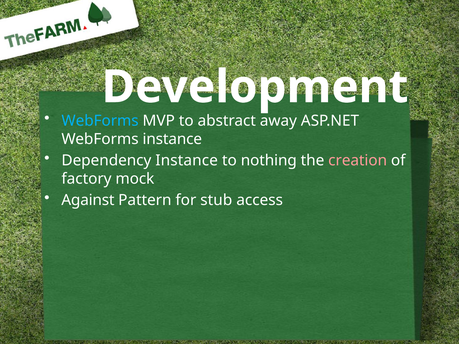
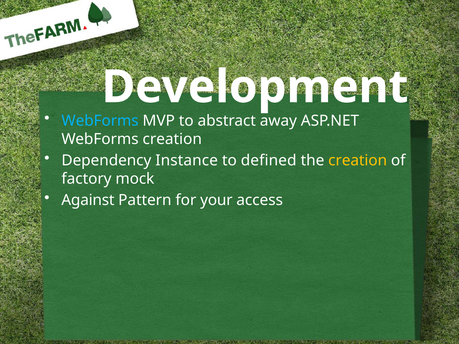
WebForms instance: instance -> creation
nothing: nothing -> defined
creation at (358, 161) colour: pink -> yellow
stub: stub -> your
